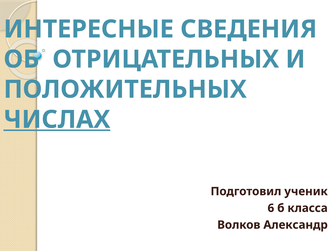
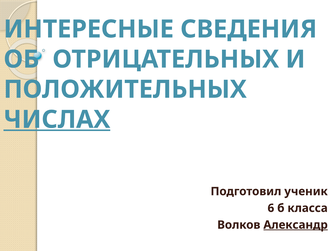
Александр underline: none -> present
